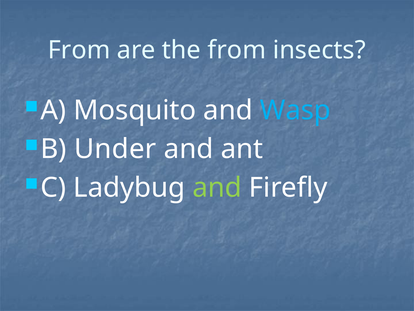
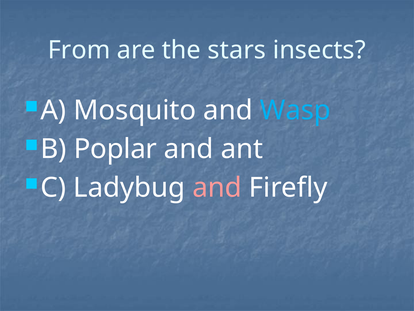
the from: from -> stars
Under: Under -> Poplar
and at (217, 188) colour: light green -> pink
